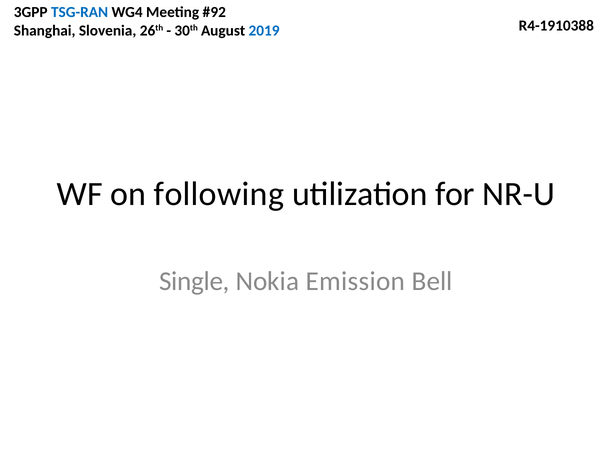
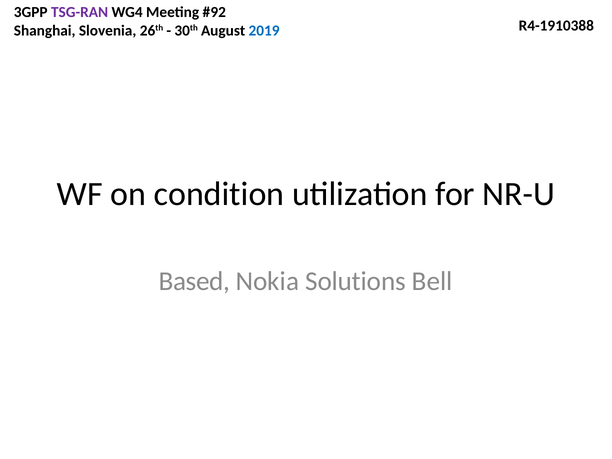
TSG-RAN colour: blue -> purple
following: following -> condition
Single: Single -> Based
Emission: Emission -> Solutions
